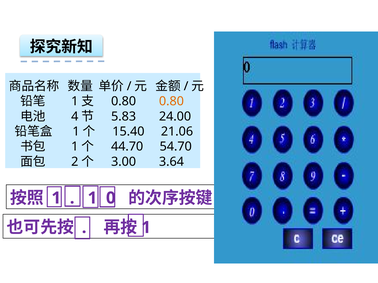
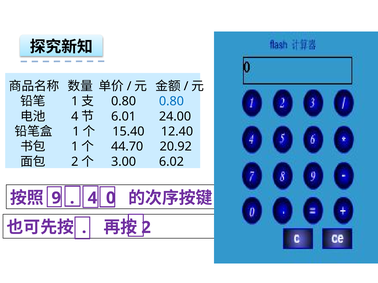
0.80 at (171, 101) colour: orange -> blue
5.83: 5.83 -> 6.01
21.06: 21.06 -> 12.40
54.70: 54.70 -> 20.92
3.64: 3.64 -> 6.02
1 at (56, 198): 1 -> 9
1 at (92, 198): 1 -> 4
1 at (146, 228): 1 -> 2
